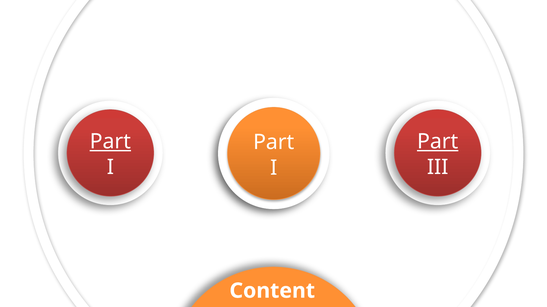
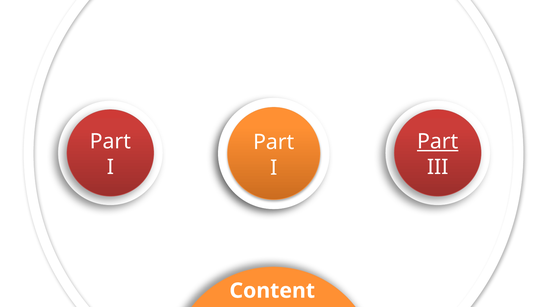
Part at (110, 142) underline: present -> none
